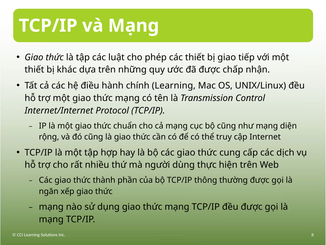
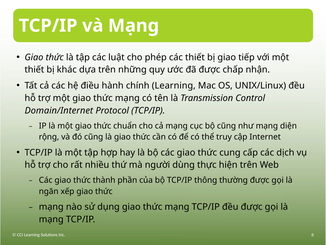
Internet/Internet: Internet/Internet -> Domain/Internet
